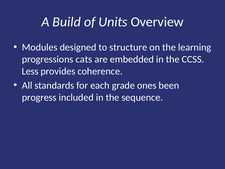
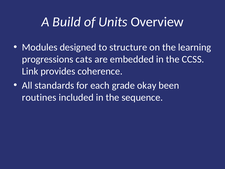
Less: Less -> Link
ones: ones -> okay
progress: progress -> routines
